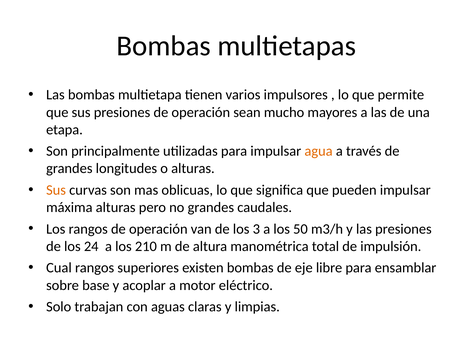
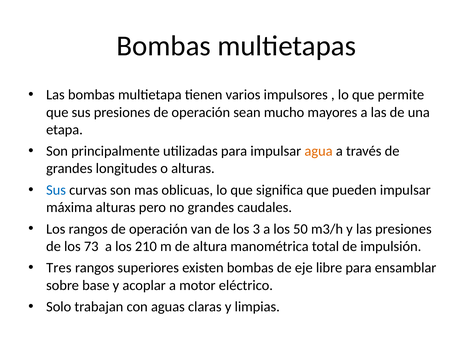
Sus at (56, 190) colour: orange -> blue
24: 24 -> 73
Cual: Cual -> Tres
